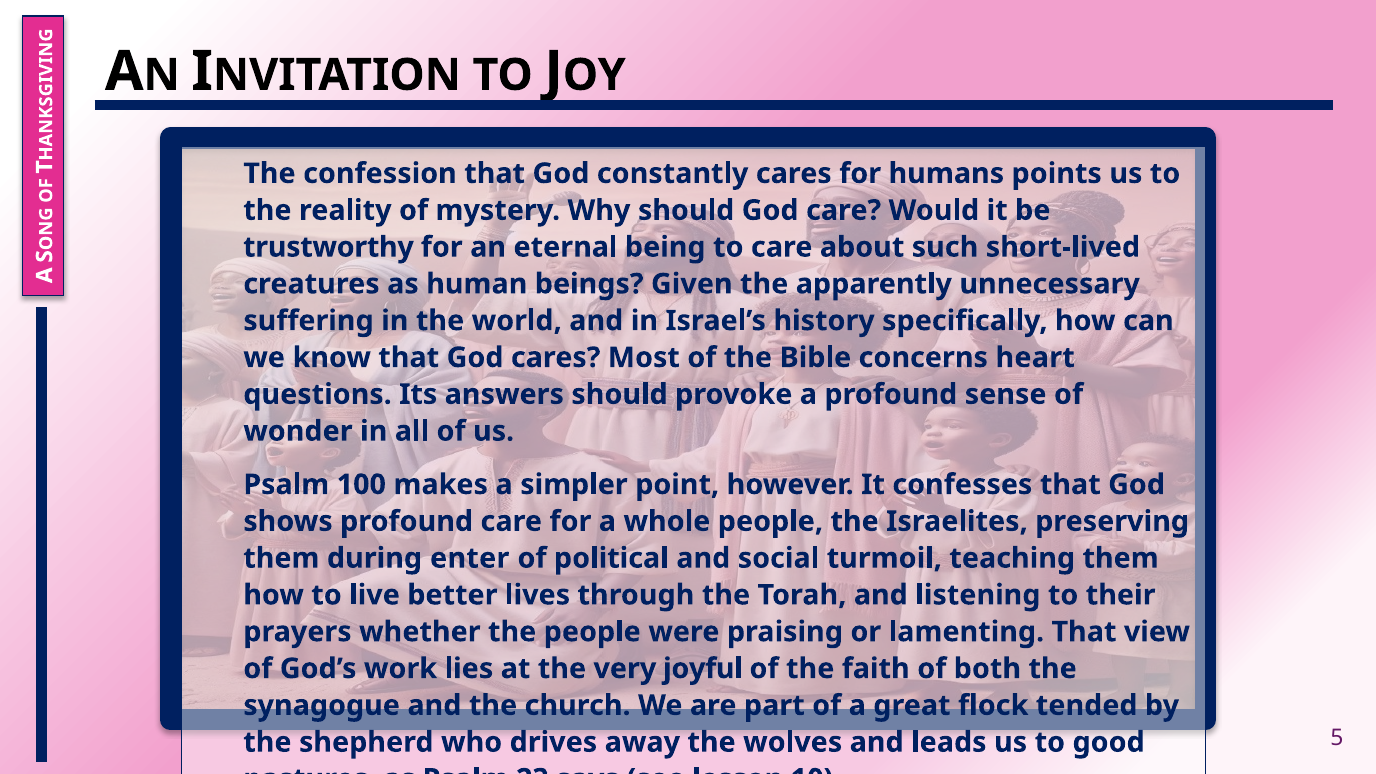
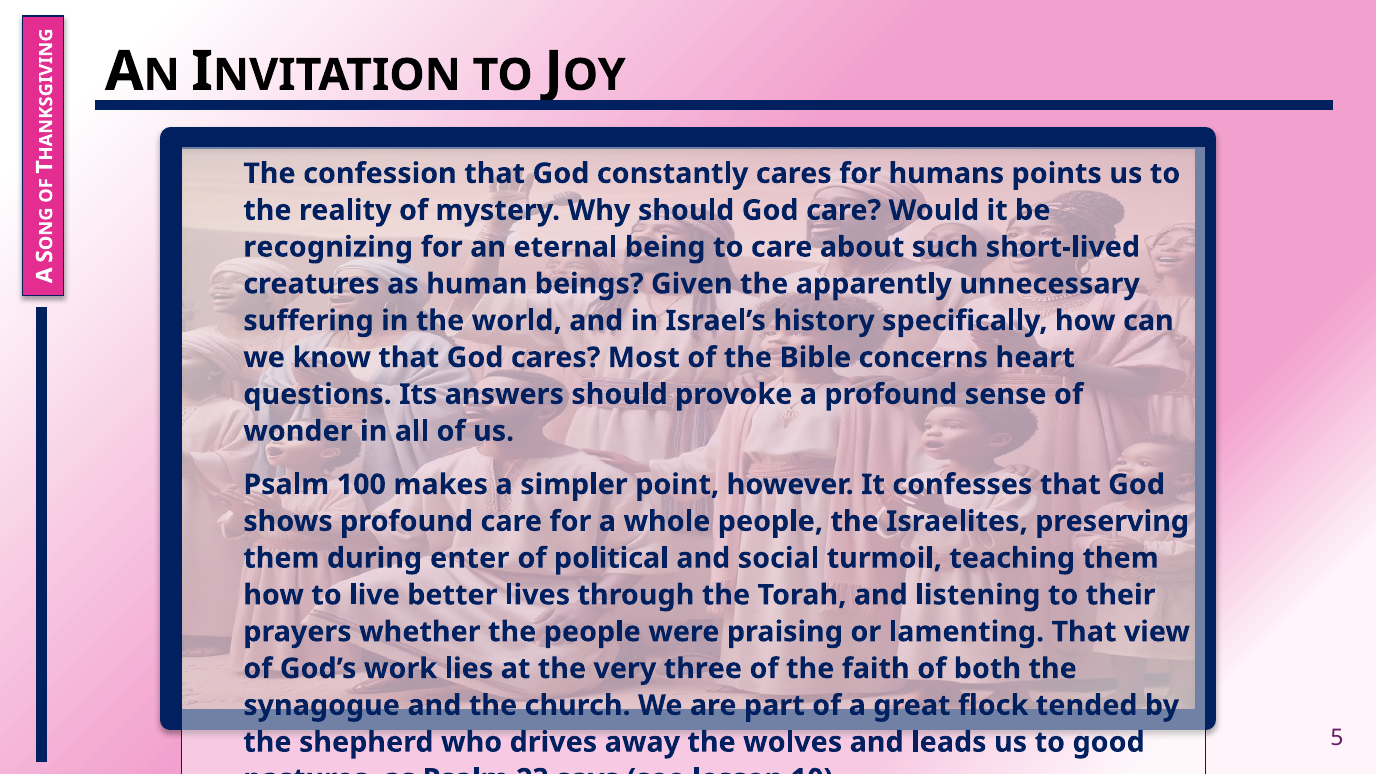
trustworthy: trustworthy -> recognizing
joyful: joyful -> three
